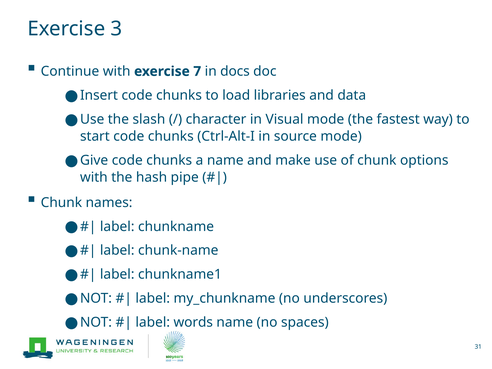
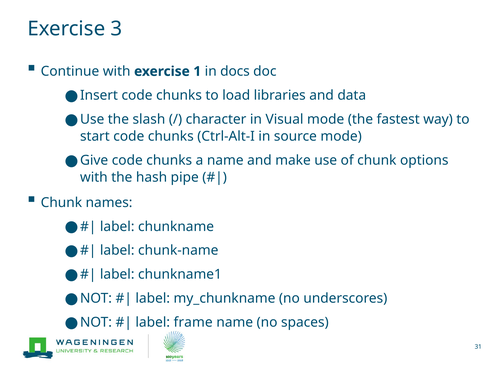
7: 7 -> 1
words: words -> frame
